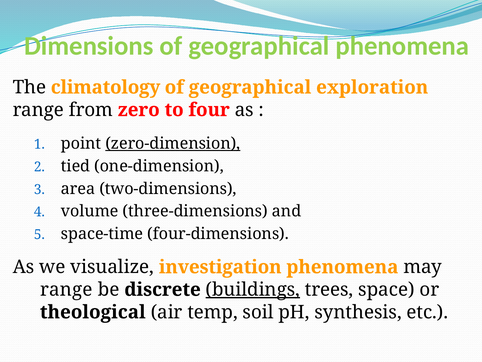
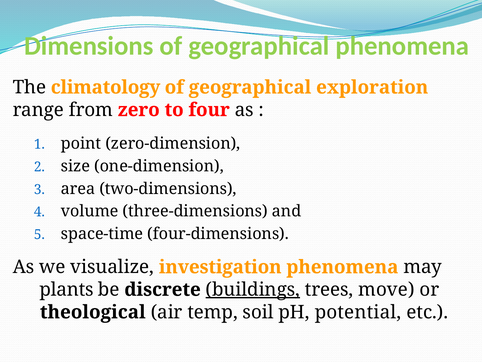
zero-dimension underline: present -> none
tied: tied -> size
range at (66, 289): range -> plants
space: space -> move
synthesis: synthesis -> potential
